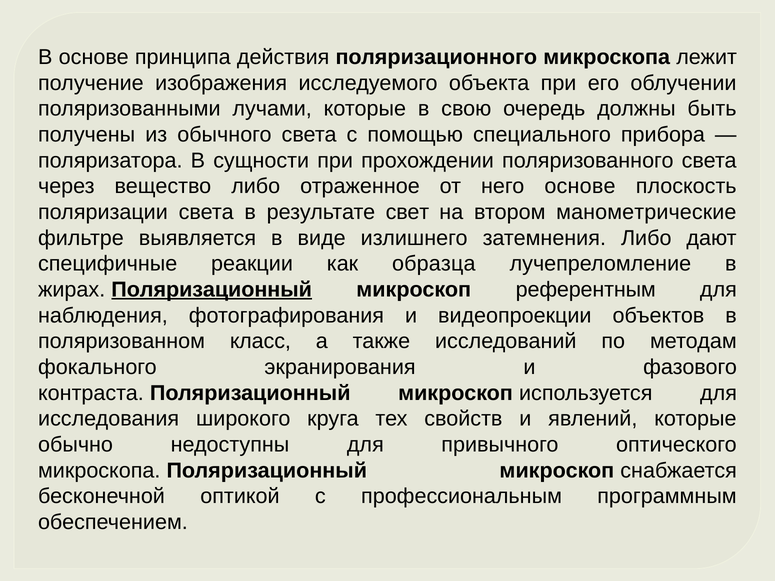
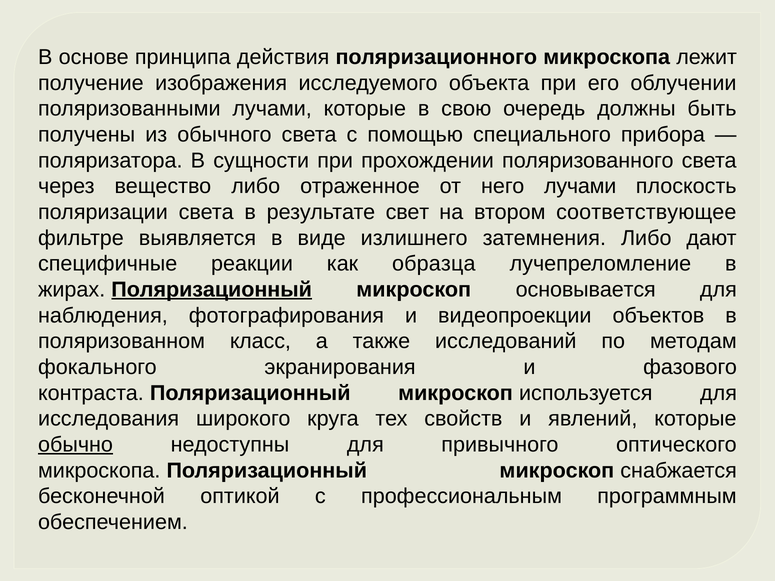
него основе: основе -> лучами
манометрические: манометрические -> соответствующее
референтным: референтным -> основывается
обычно underline: none -> present
